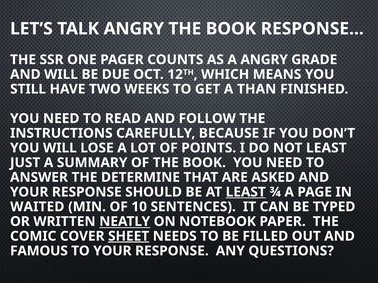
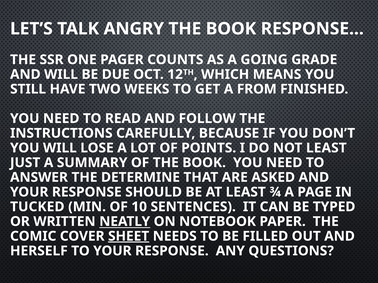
A ANGRY: ANGRY -> GOING
THAN: THAN -> FROM
LEAST at (246, 192) underline: present -> none
WAITED: WAITED -> TUCKED
FAMOUS: FAMOUS -> HERSELF
